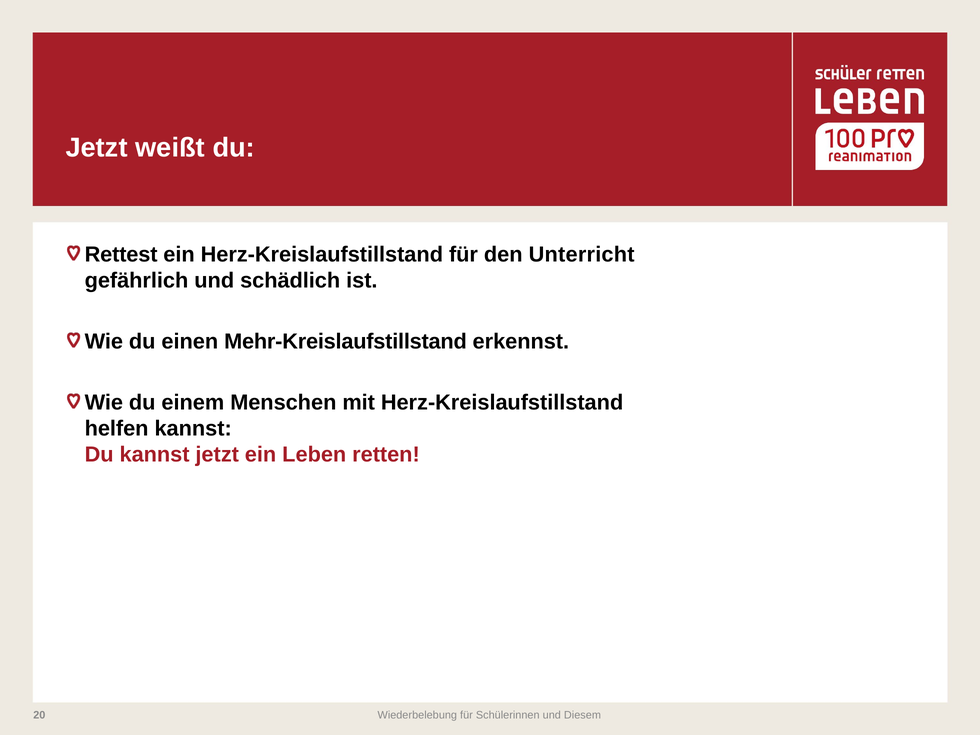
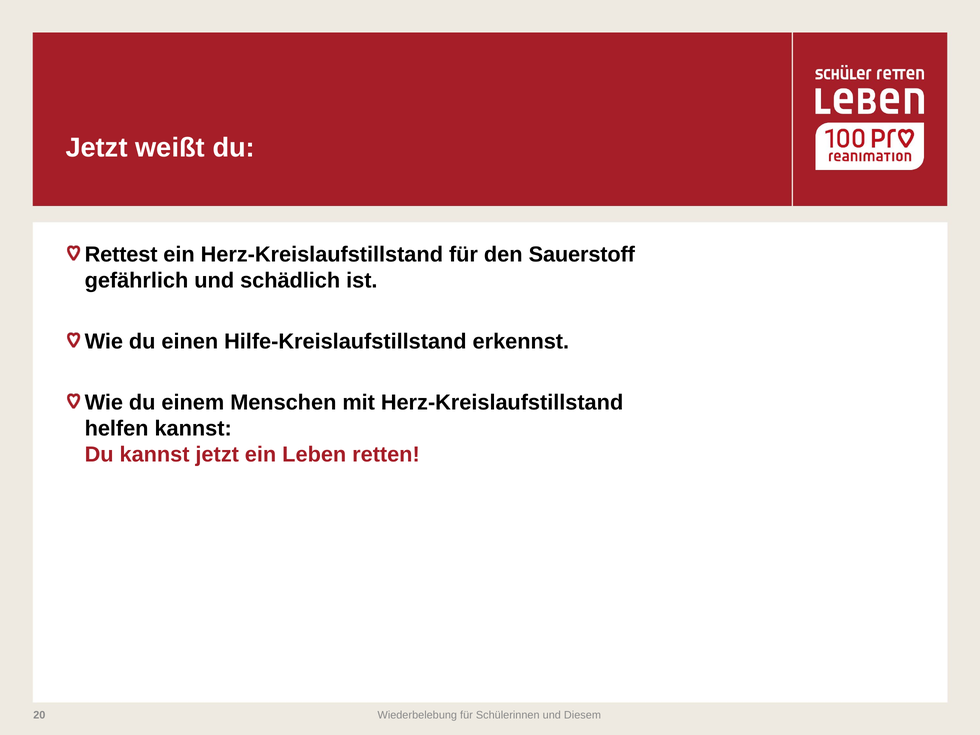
Unterricht: Unterricht -> Sauerstoff
Mehr-Kreislaufstillstand: Mehr-Kreislaufstillstand -> Hilfe-Kreislaufstillstand
